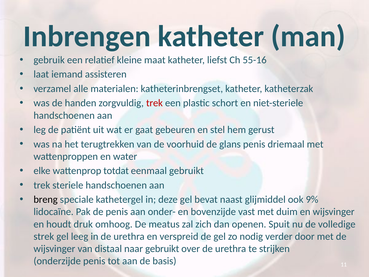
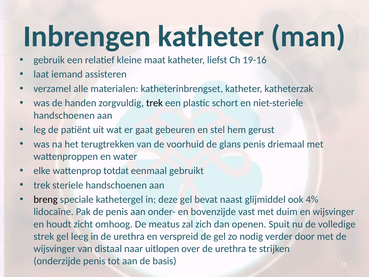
55-16: 55-16 -> 19-16
trek at (154, 103) colour: red -> black
9%: 9% -> 4%
druk: druk -> zicht
naar gebruikt: gebruikt -> uitlopen
